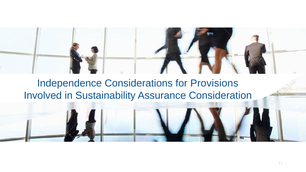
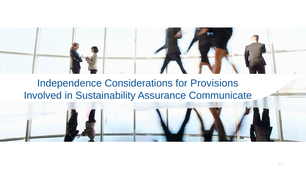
Consideration: Consideration -> Communicate
